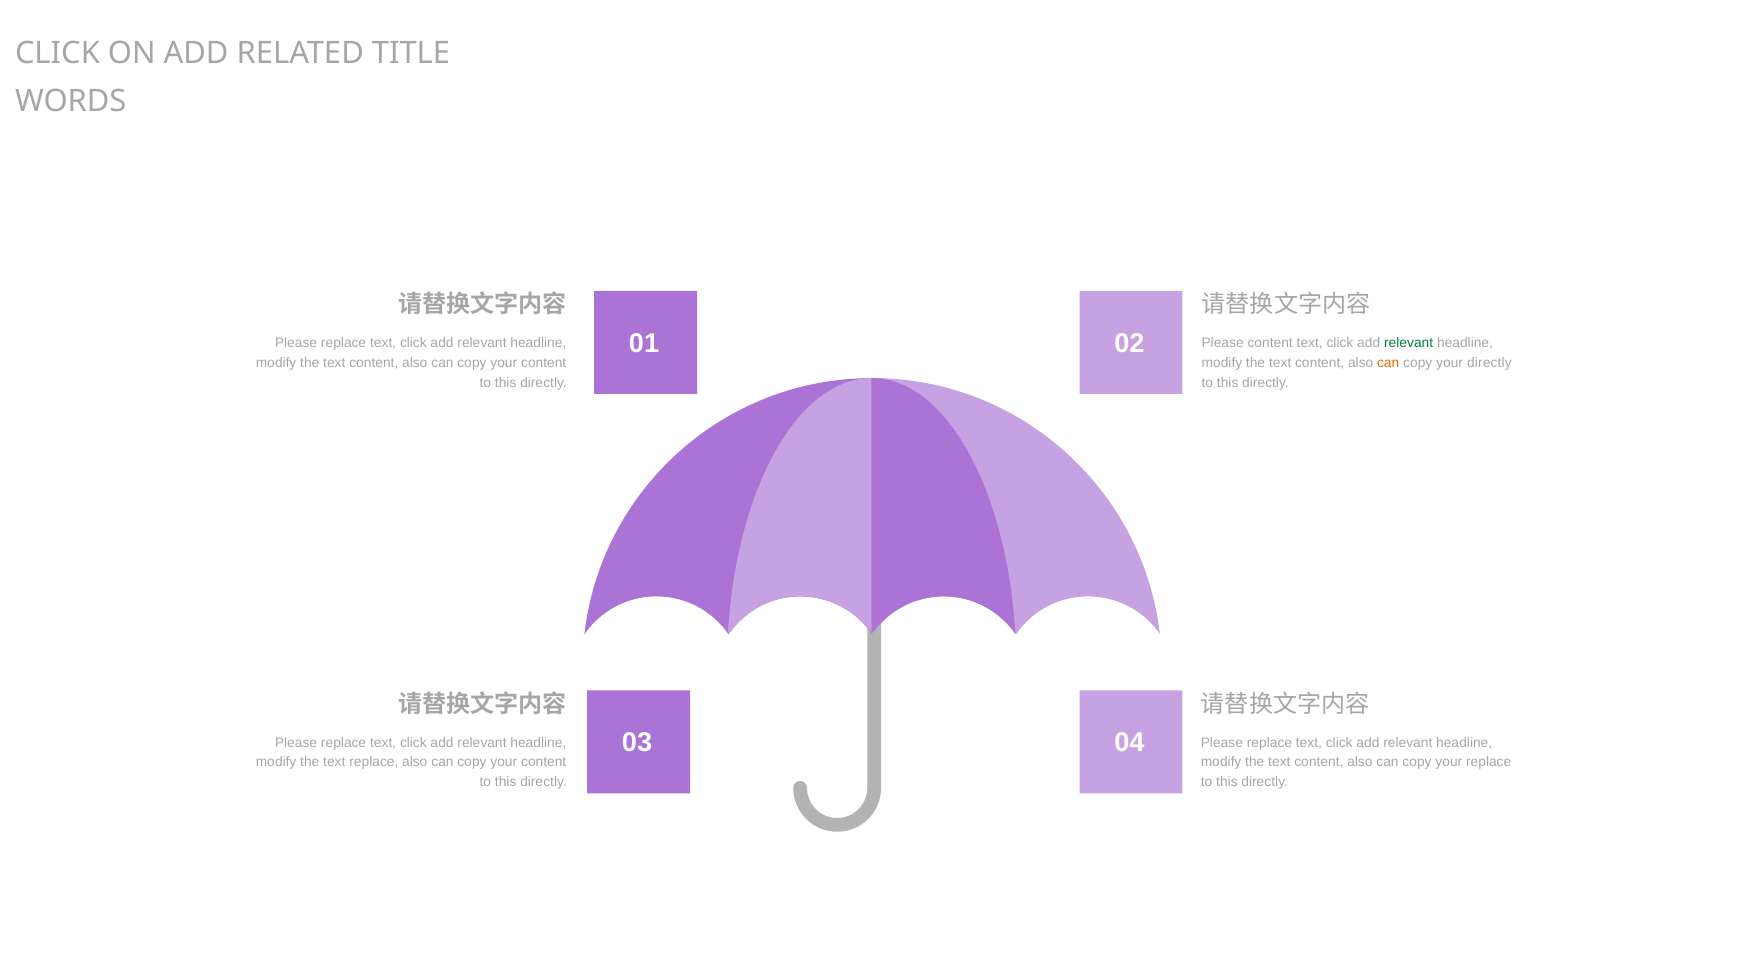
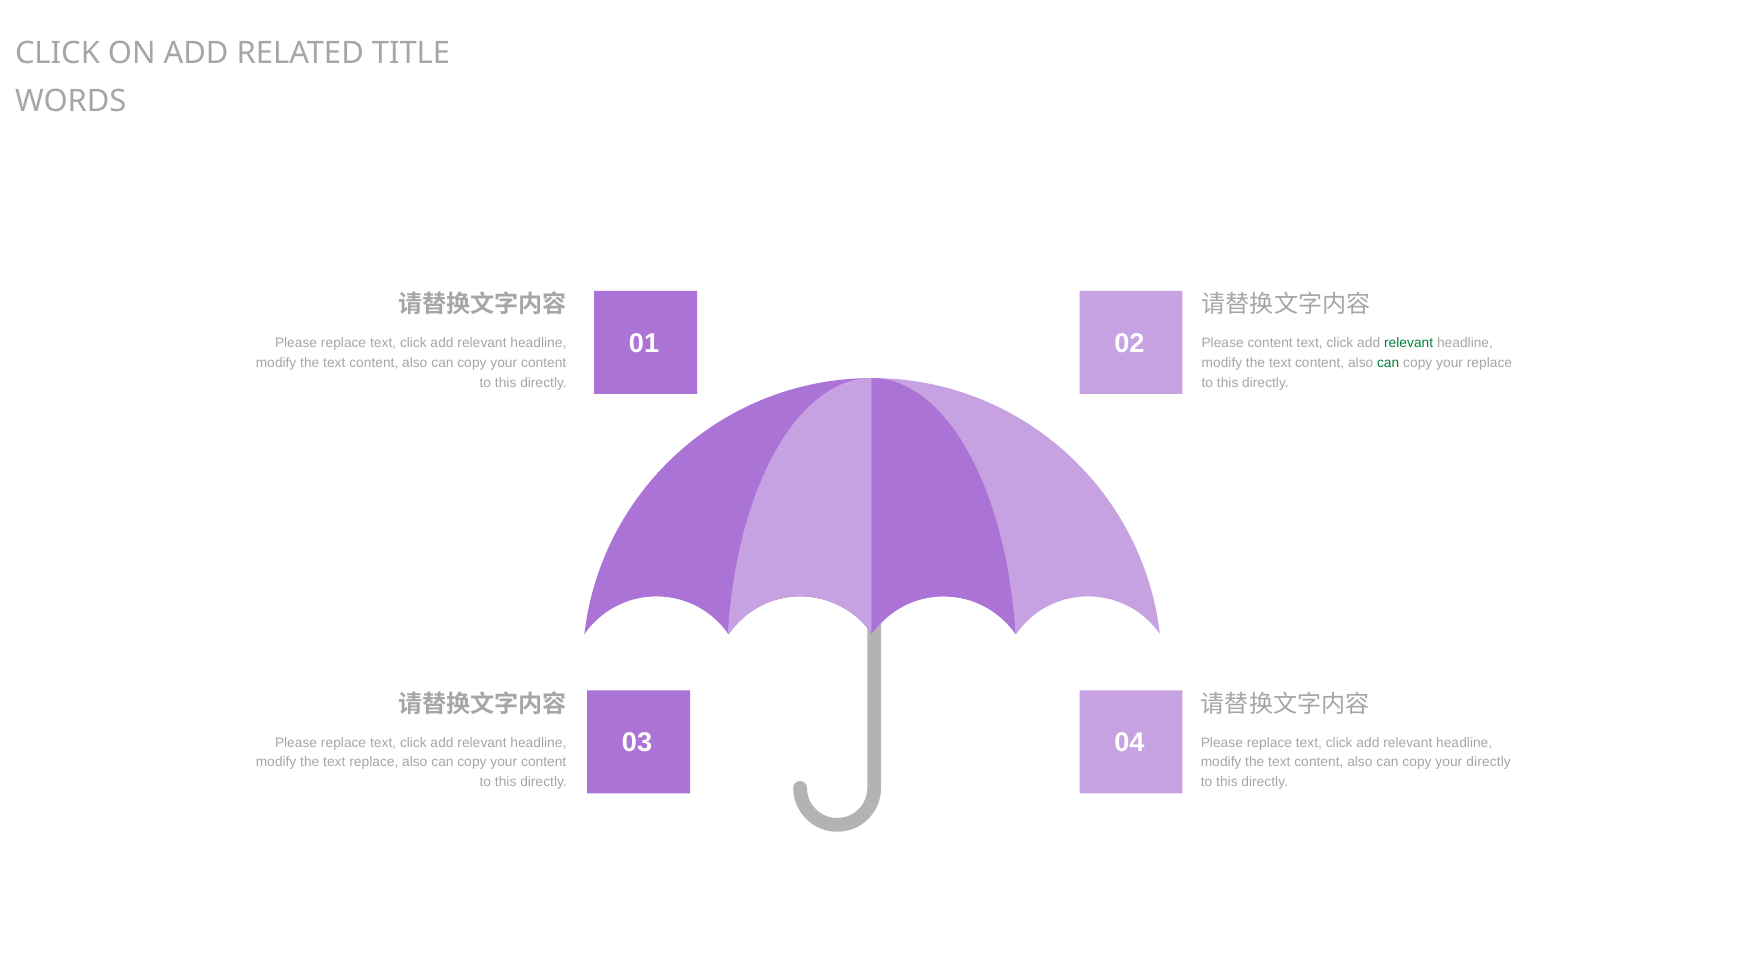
can at (1388, 363) colour: orange -> green
your directly: directly -> replace
your replace: replace -> directly
